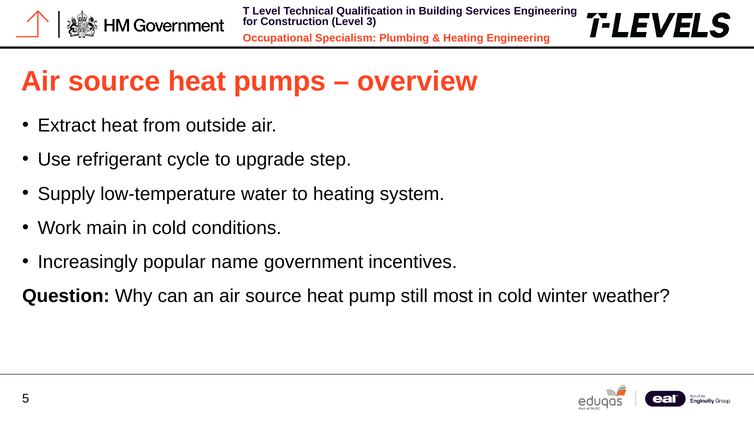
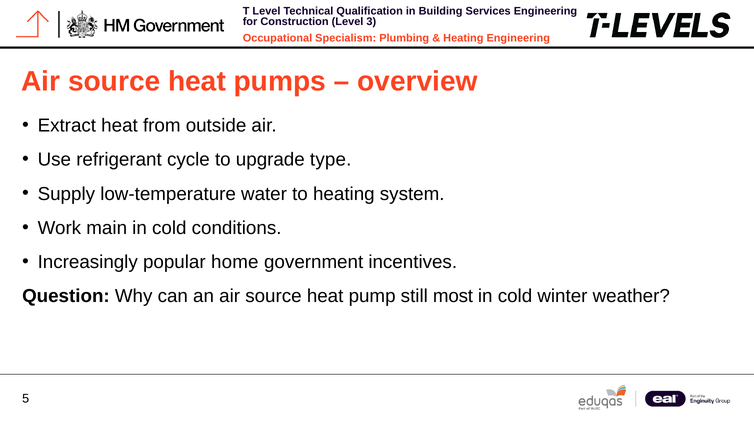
step: step -> type
name: name -> home
